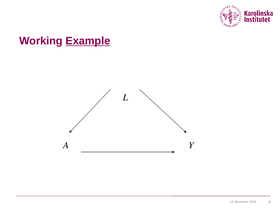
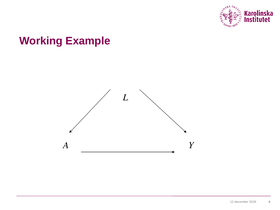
Example underline: present -> none
